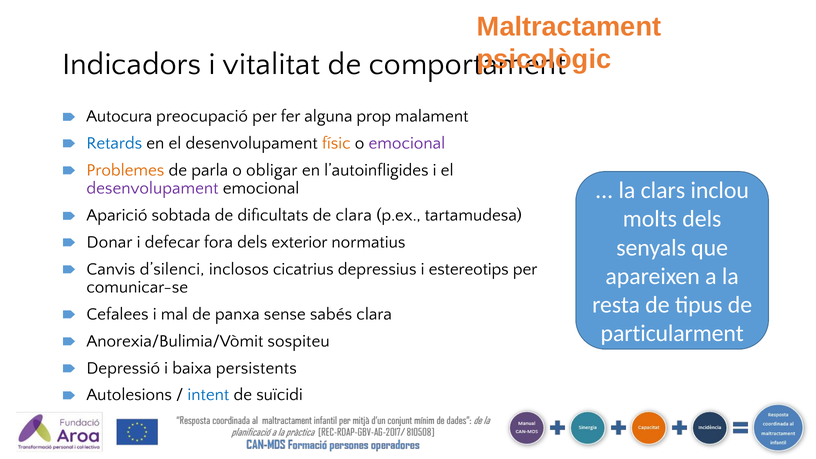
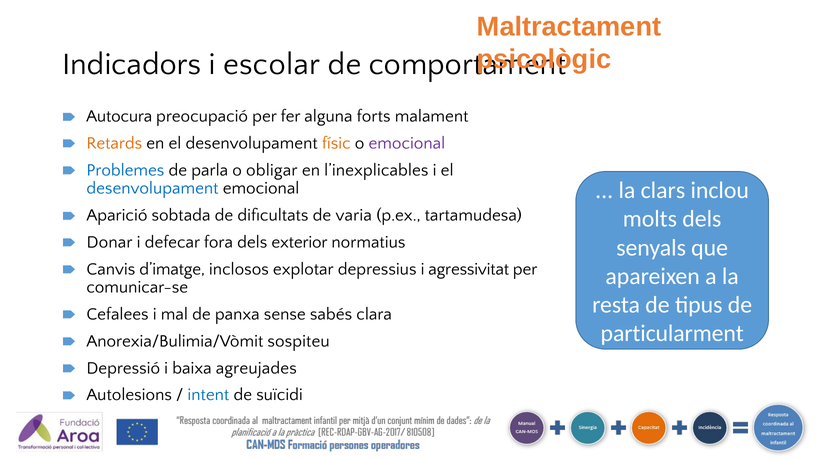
vitalitat: vitalitat -> escolar
prop: prop -> forts
Retards colour: blue -> orange
Problemes colour: orange -> blue
l’autoinfligides: l’autoinfligides -> l’inexplicables
desenvolupament at (152, 188) colour: purple -> blue
de clara: clara -> varia
d’silenci: d’silenci -> d’imatge
cicatrius: cicatrius -> explotar
estereotips: estereotips -> agressivitat
persistents: persistents -> agreujades
